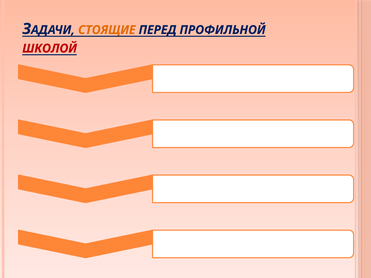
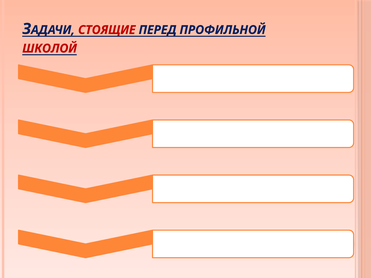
СТОЯЩИЕ colour: orange -> red
